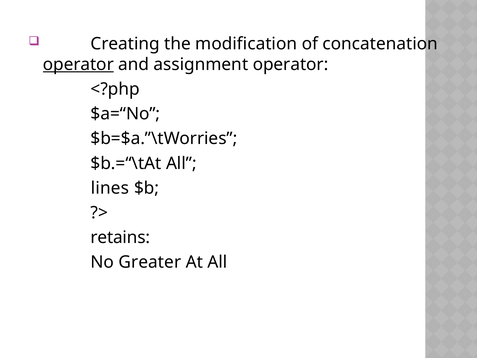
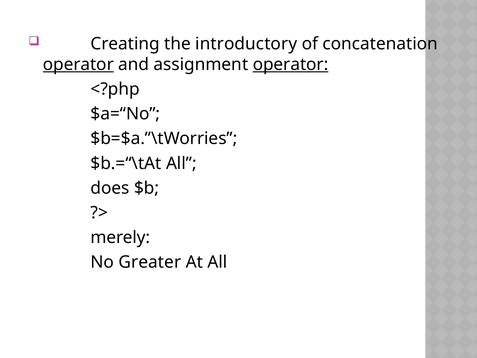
modification: modification -> introductory
operator at (290, 64) underline: none -> present
lines: lines -> does
retains: retains -> merely
